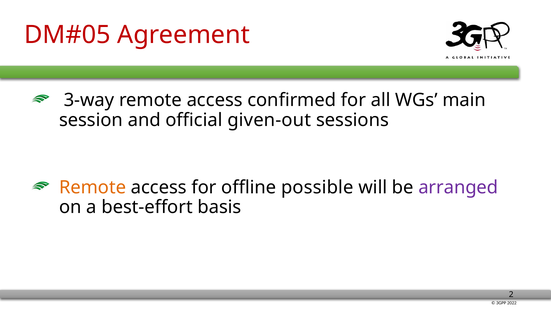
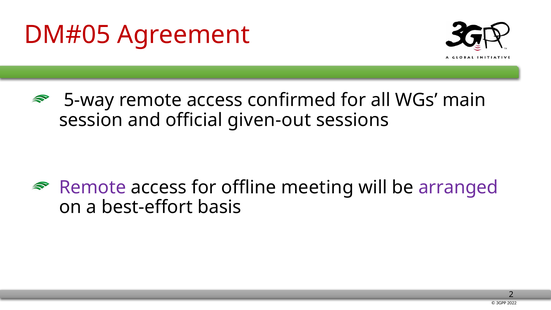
3-way: 3-way -> 5-way
Remote at (93, 187) colour: orange -> purple
possible: possible -> meeting
